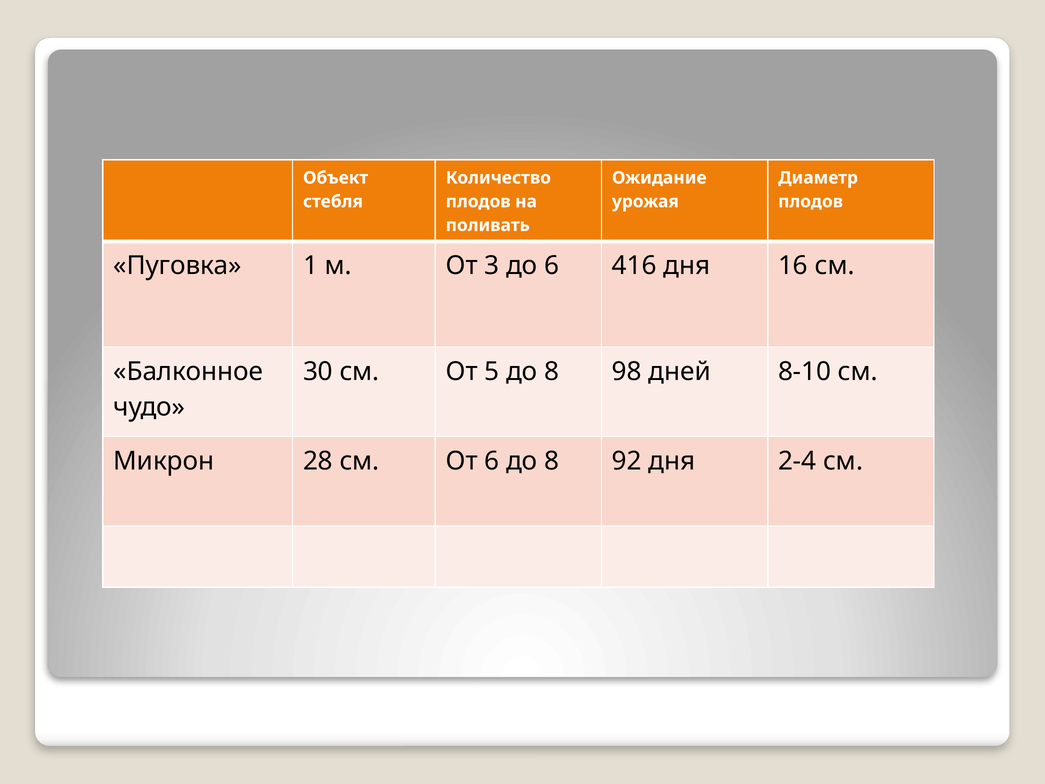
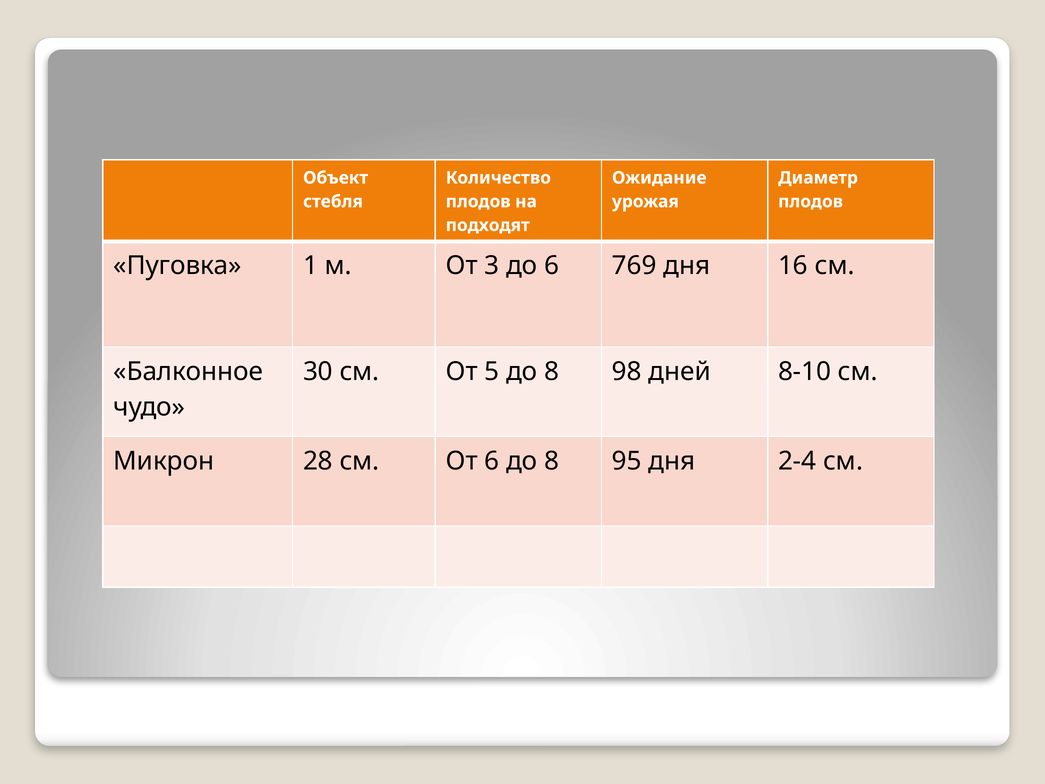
поливать: поливать -> подходят
416: 416 -> 769
92: 92 -> 95
